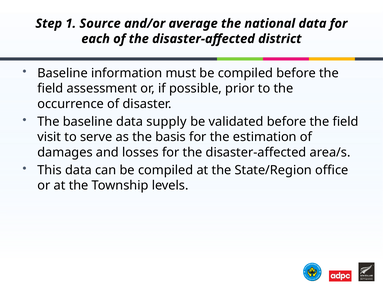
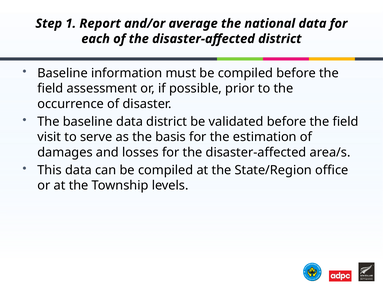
Source: Source -> Report
data supply: supply -> district
